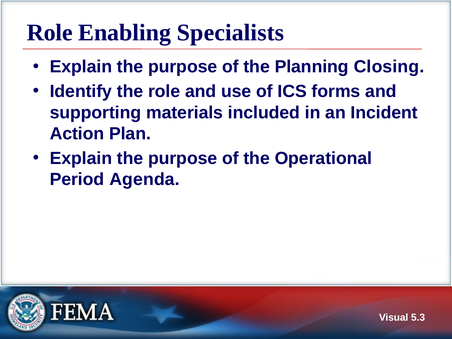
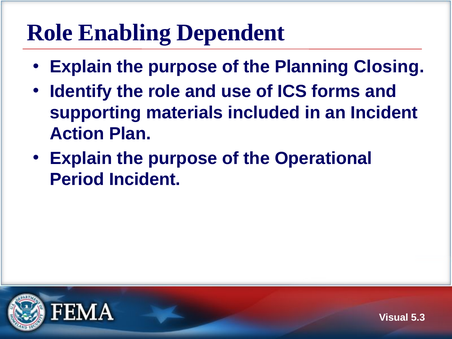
Specialists: Specialists -> Dependent
Period Agenda: Agenda -> Incident
